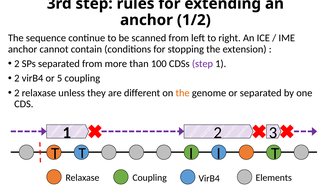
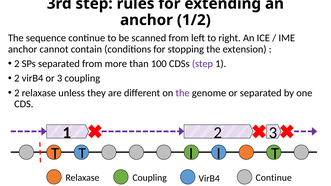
or 5: 5 -> 3
the at (183, 93) colour: orange -> purple
Elements at (274, 178): Elements -> Continue
